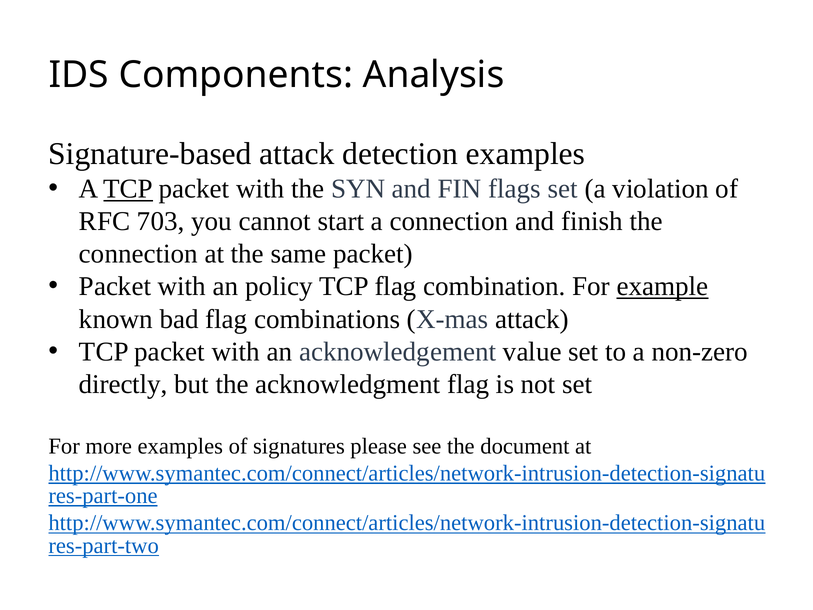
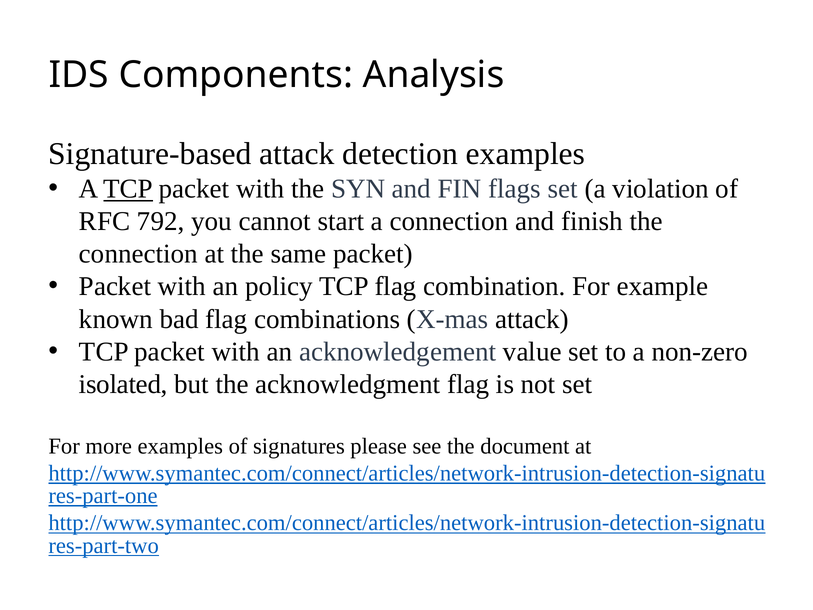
703: 703 -> 792
example underline: present -> none
directly: directly -> isolated
